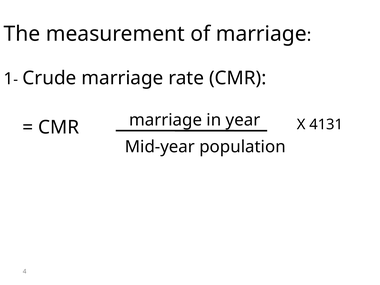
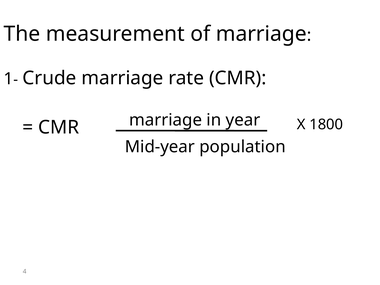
4131: 4131 -> 1800
